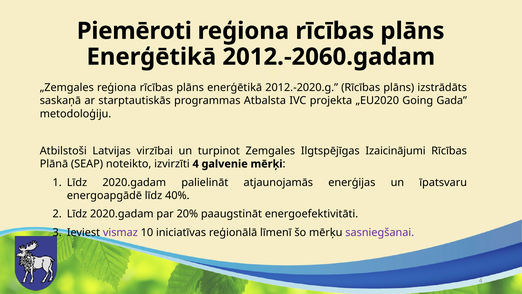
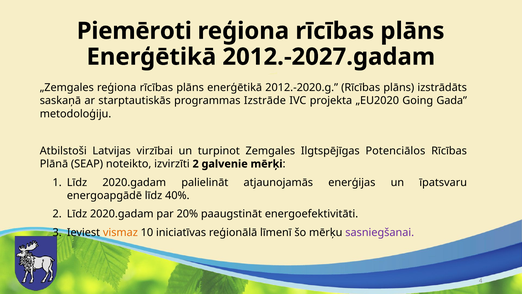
2012.-2060.gadam: 2012.-2060.gadam -> 2012.-2027.gadam
Atbalsta: Atbalsta -> Izstrāde
Izaicinājumi: Izaicinājumi -> Potenciālos
izvirzīti 4: 4 -> 2
vismaz colour: purple -> orange
